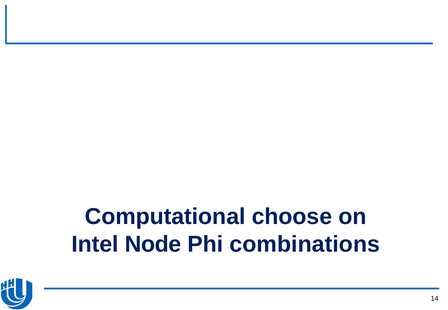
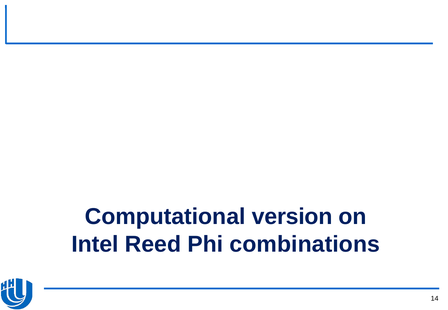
choose: choose -> version
Node: Node -> Reed
